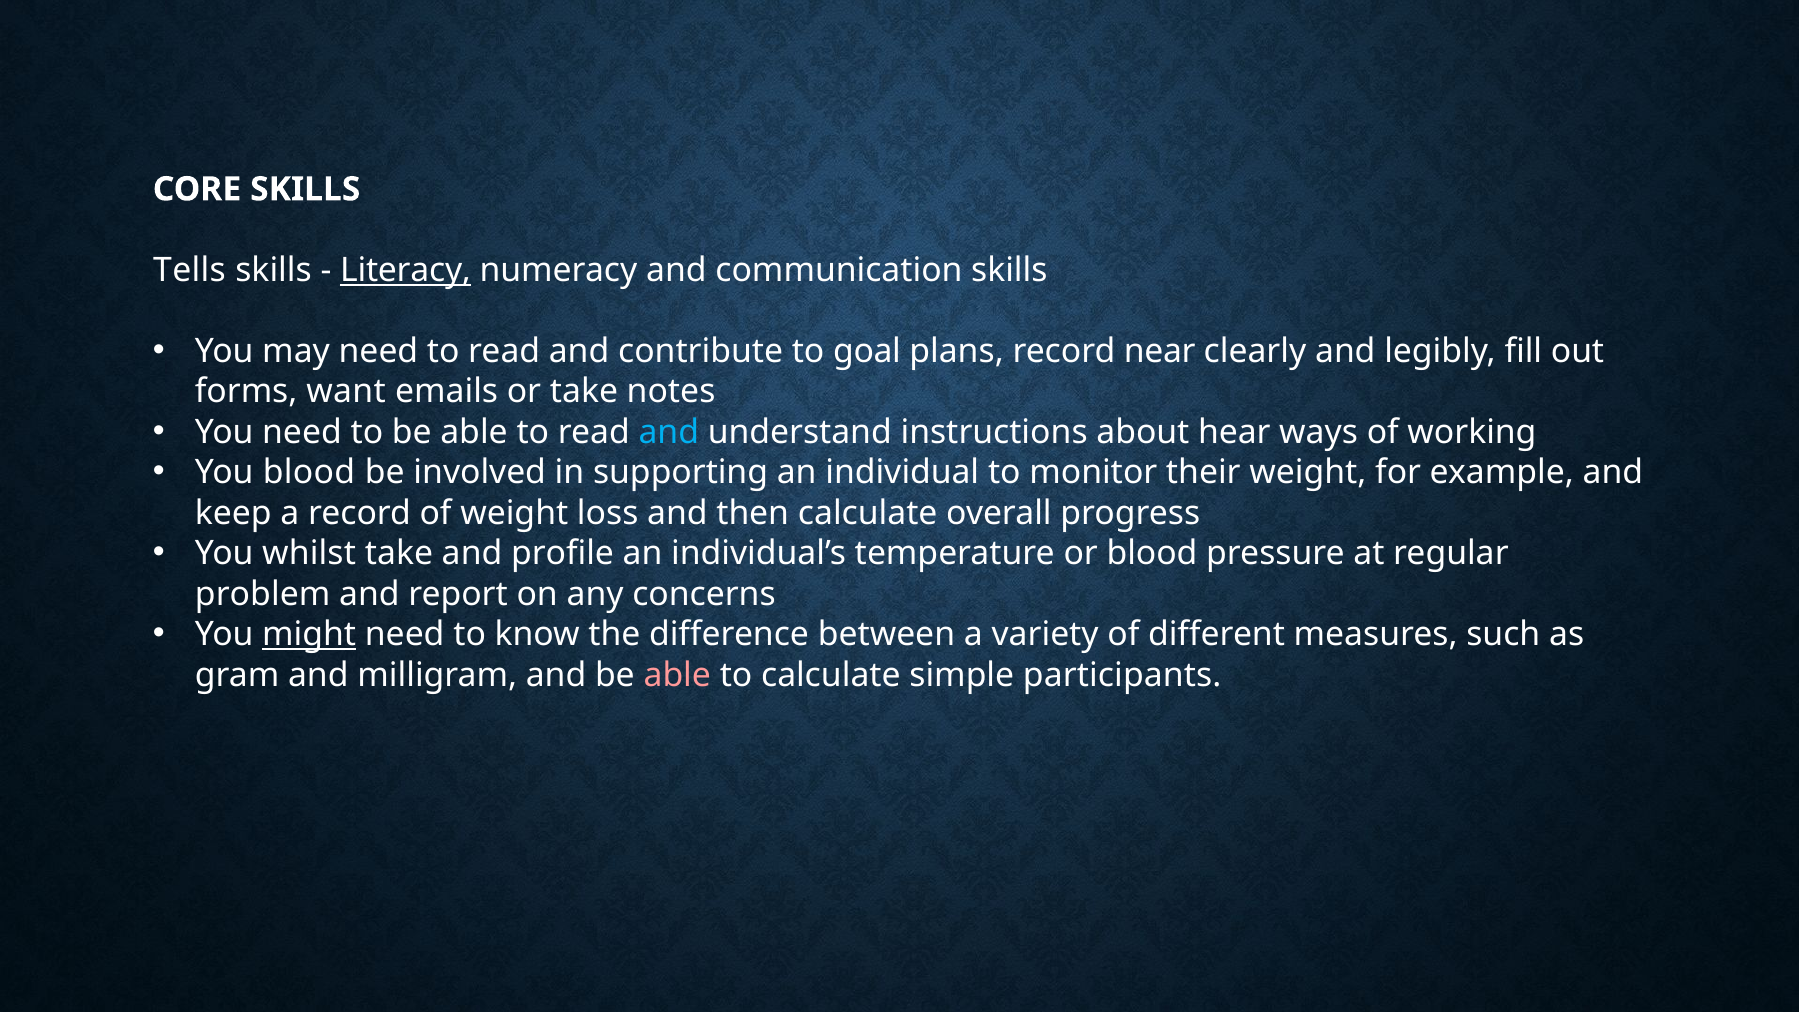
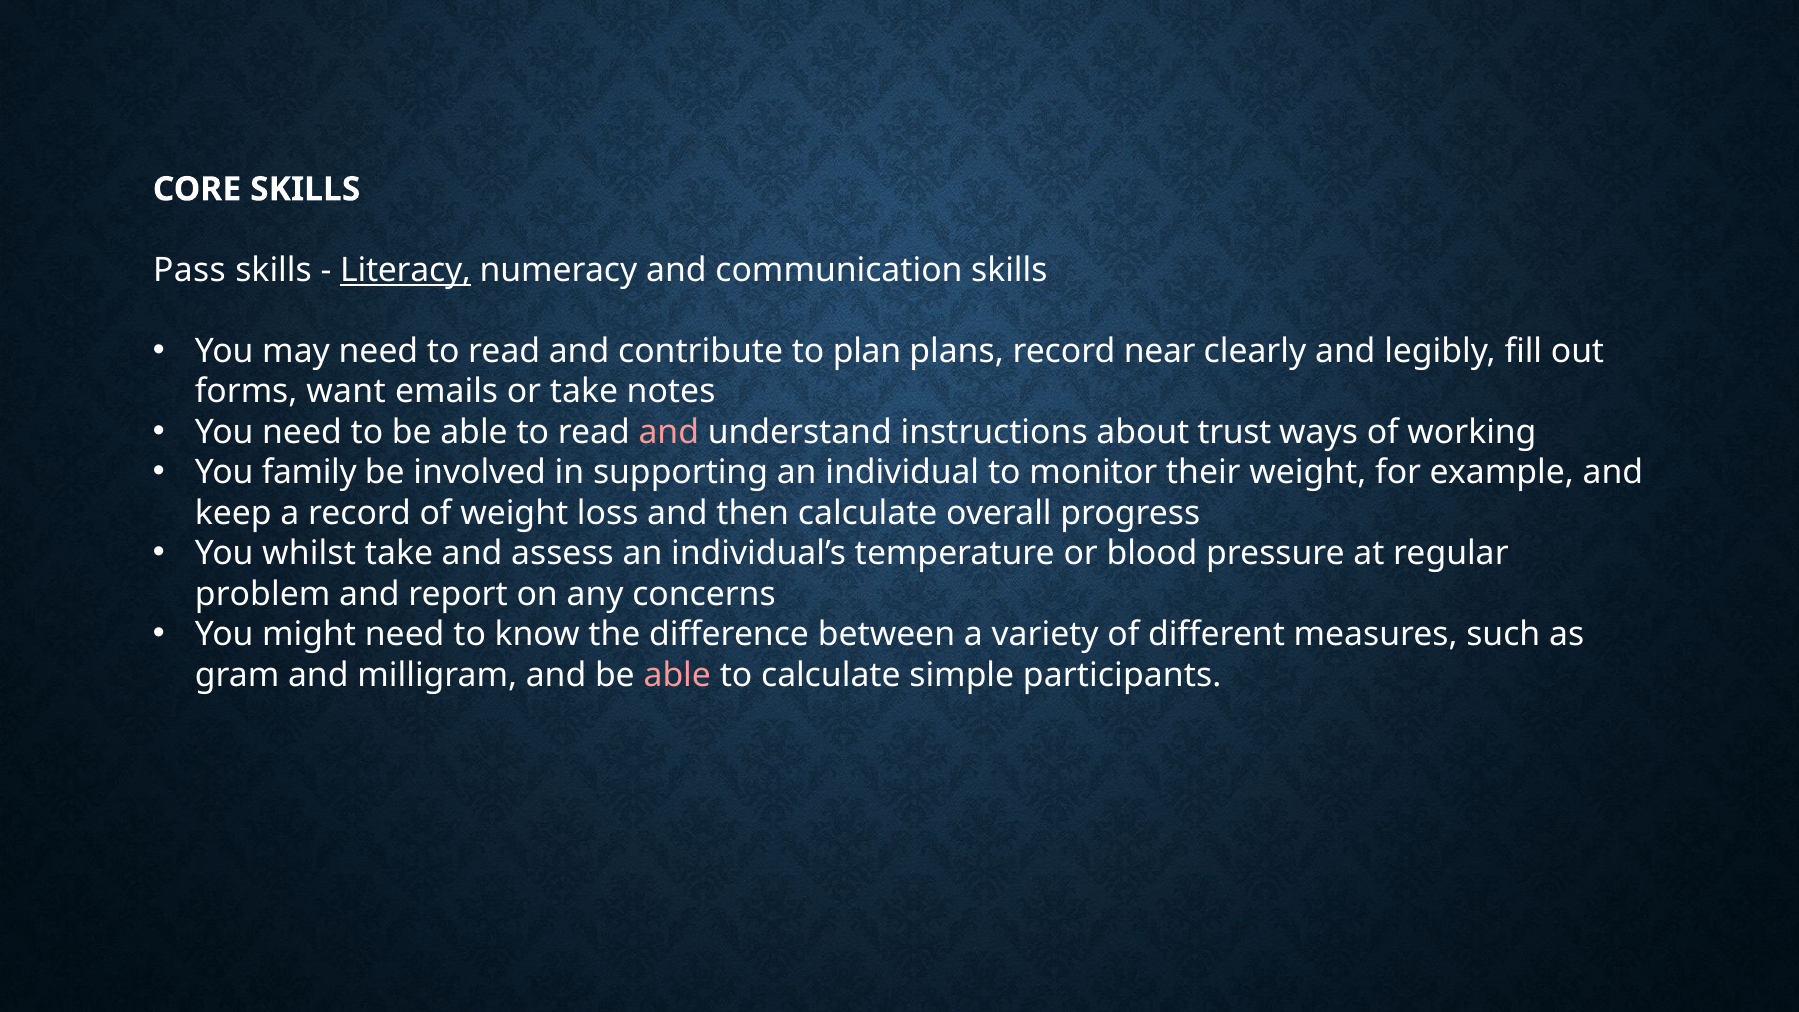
Tells: Tells -> Pass
goal: goal -> plan
and at (669, 432) colour: light blue -> pink
hear: hear -> trust
You blood: blood -> family
profile: profile -> assess
might underline: present -> none
